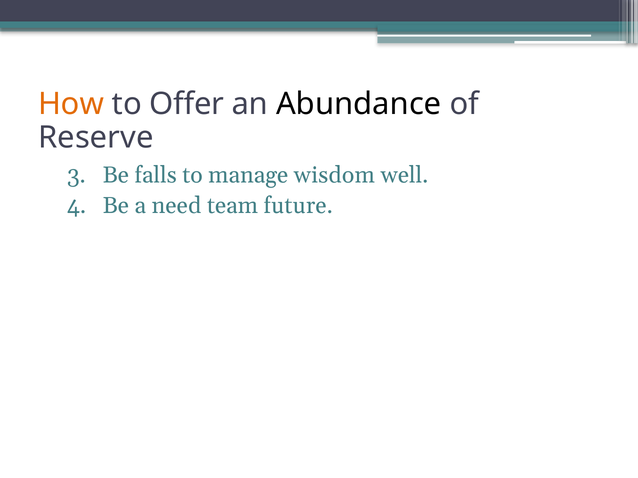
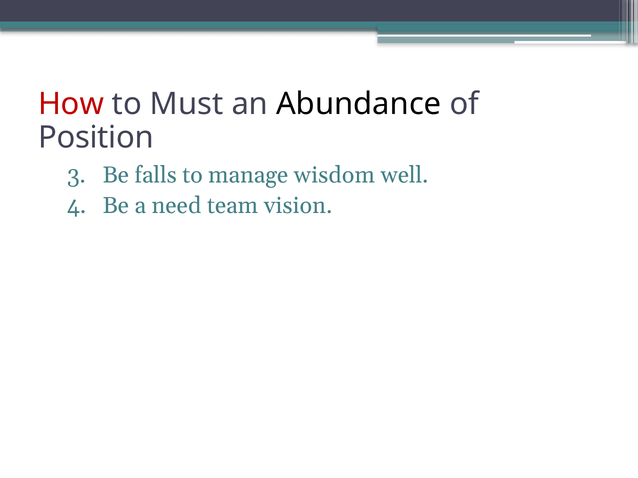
How colour: orange -> red
Offer: Offer -> Must
Reserve: Reserve -> Position
future: future -> vision
